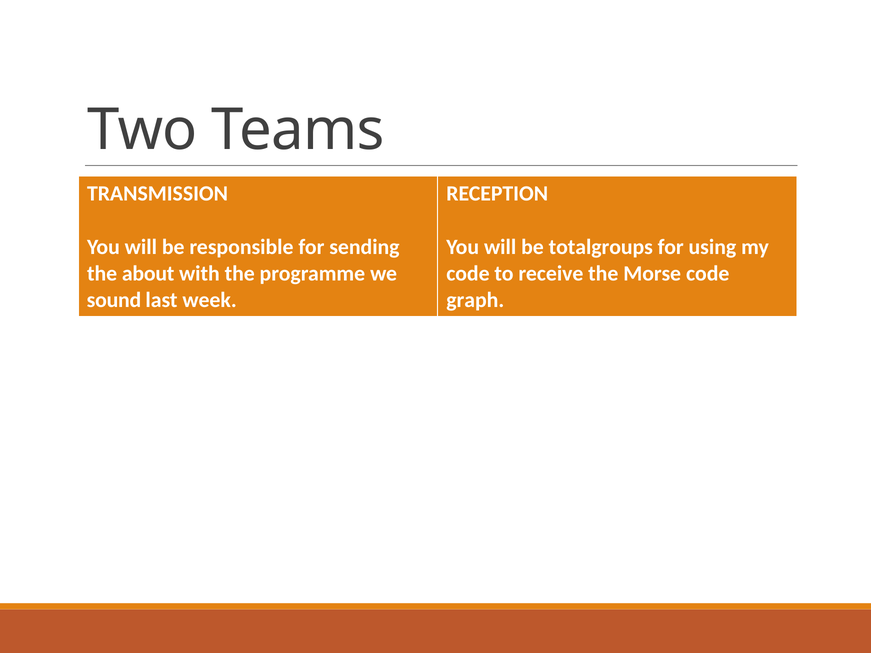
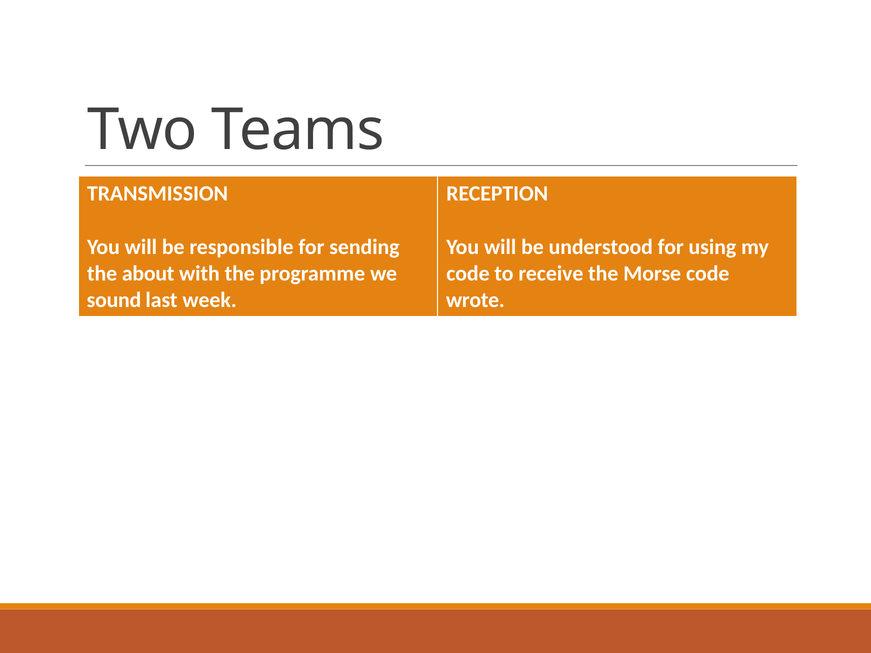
totalgroups: totalgroups -> understood
graph: graph -> wrote
